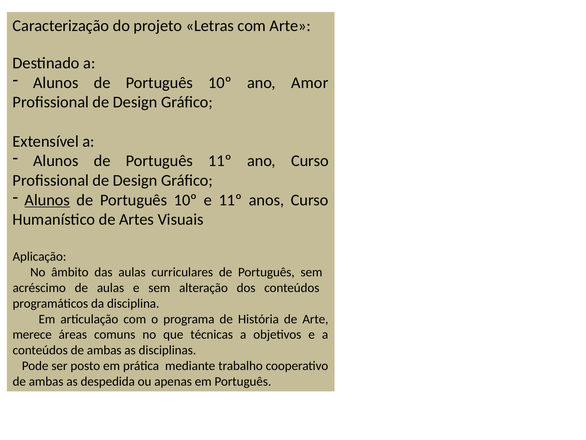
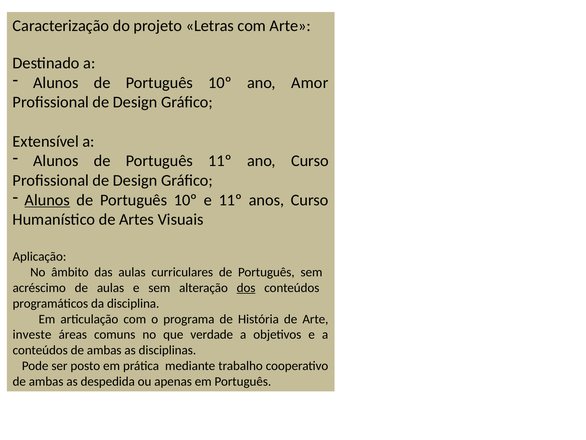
dos underline: none -> present
merece: merece -> investe
técnicas: técnicas -> verdade
